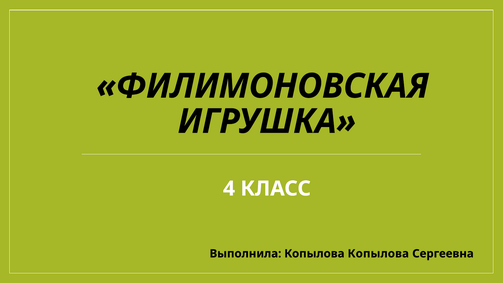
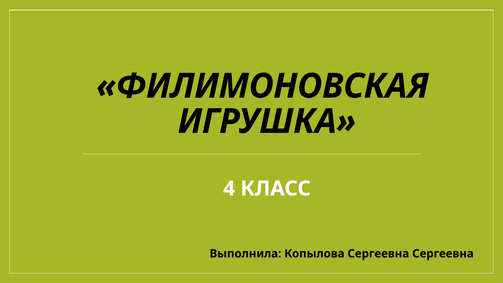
Копылова Копылова: Копылова -> Сергеевна
